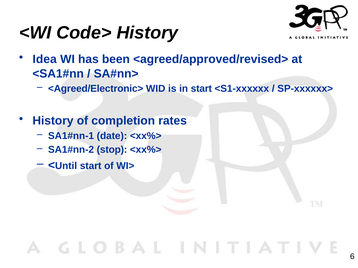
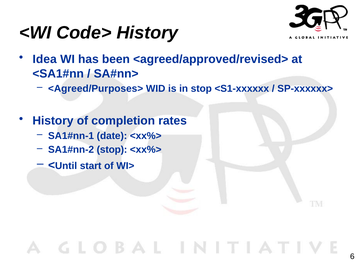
<Agreed/Electronic>: <Agreed/Electronic> -> <Agreed/Purposes>
in start: start -> stop
